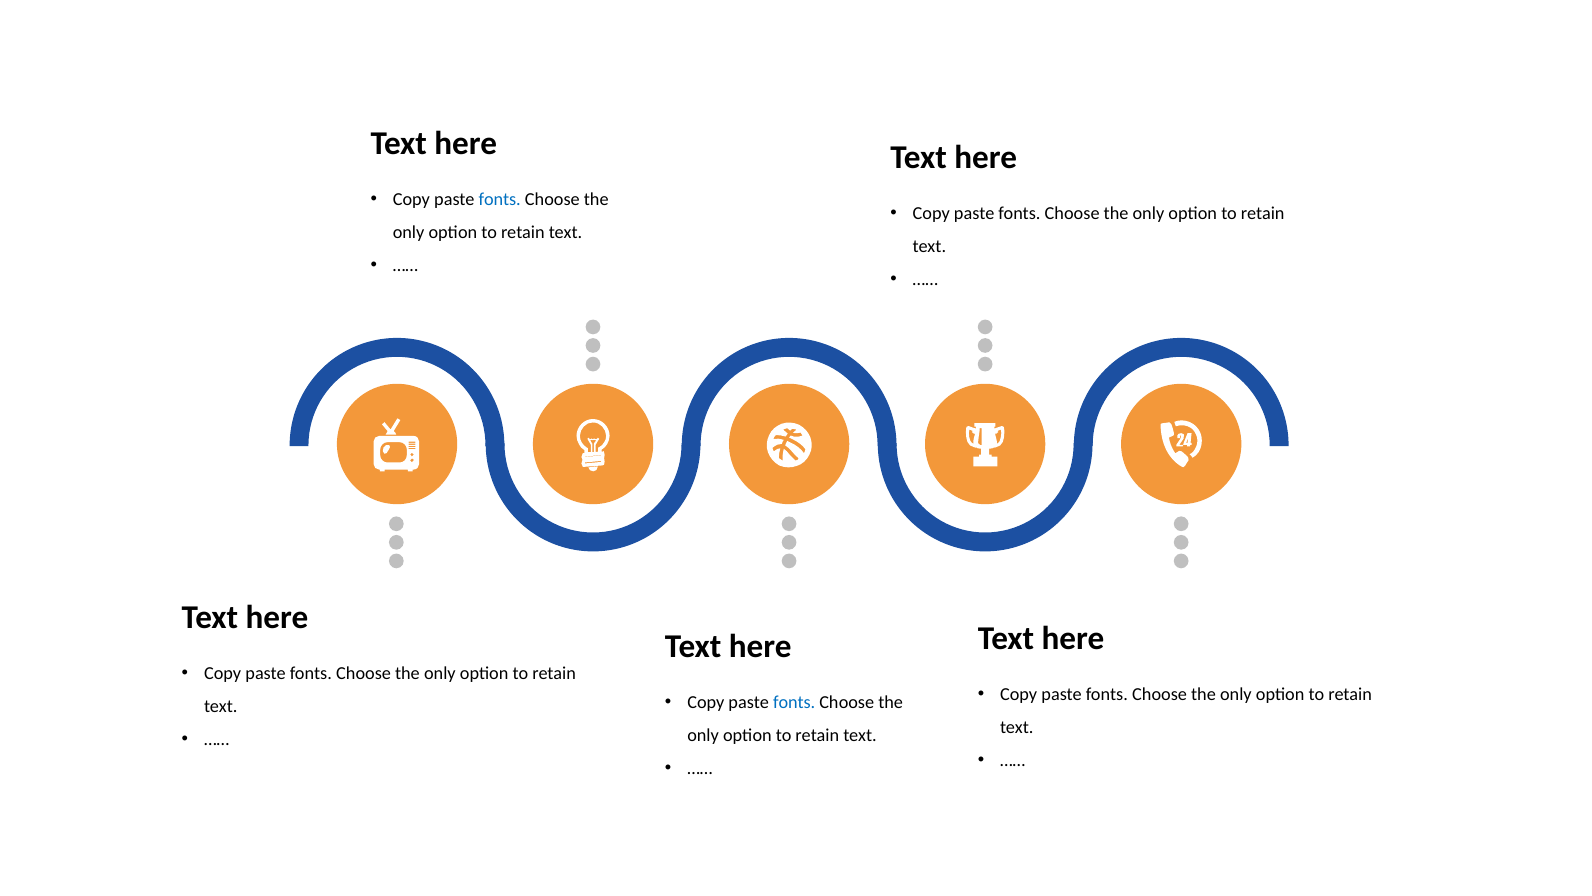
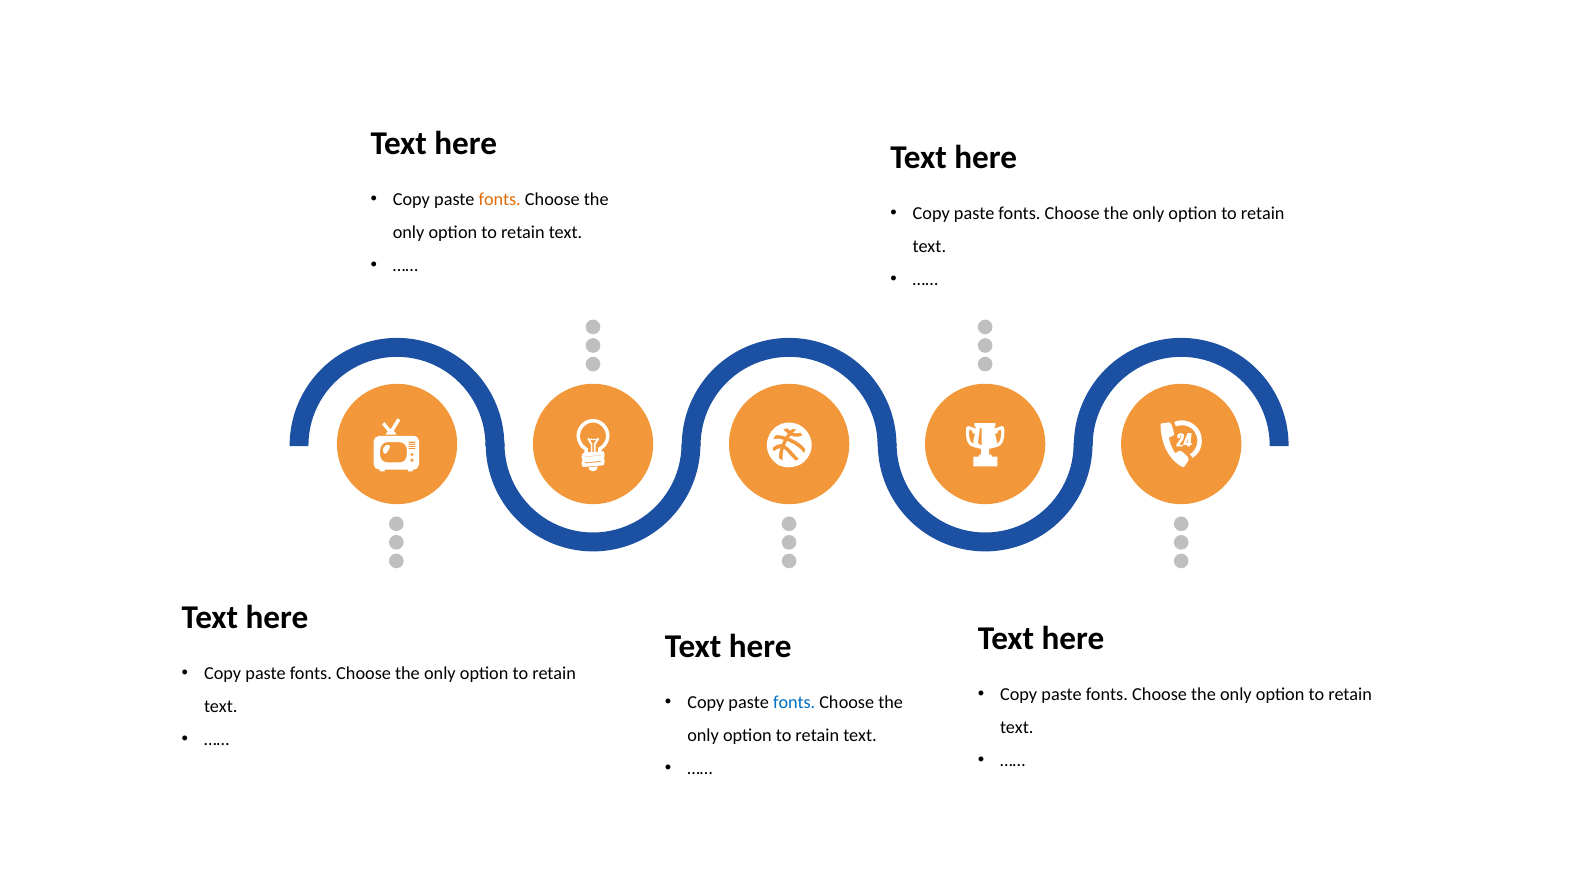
fonts at (500, 199) colour: blue -> orange
